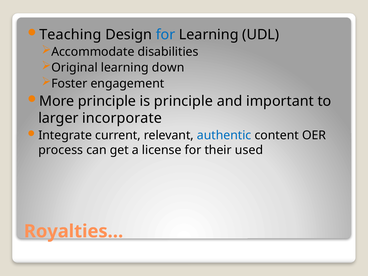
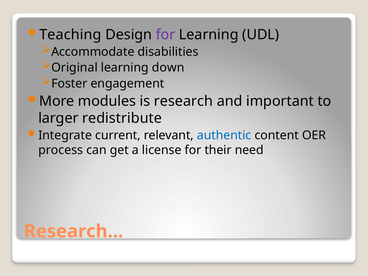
for at (166, 35) colour: blue -> purple
More principle: principle -> modules
is principle: principle -> research
incorporate: incorporate -> redistribute
used: used -> need
Royalties…: Royalties… -> Research…
